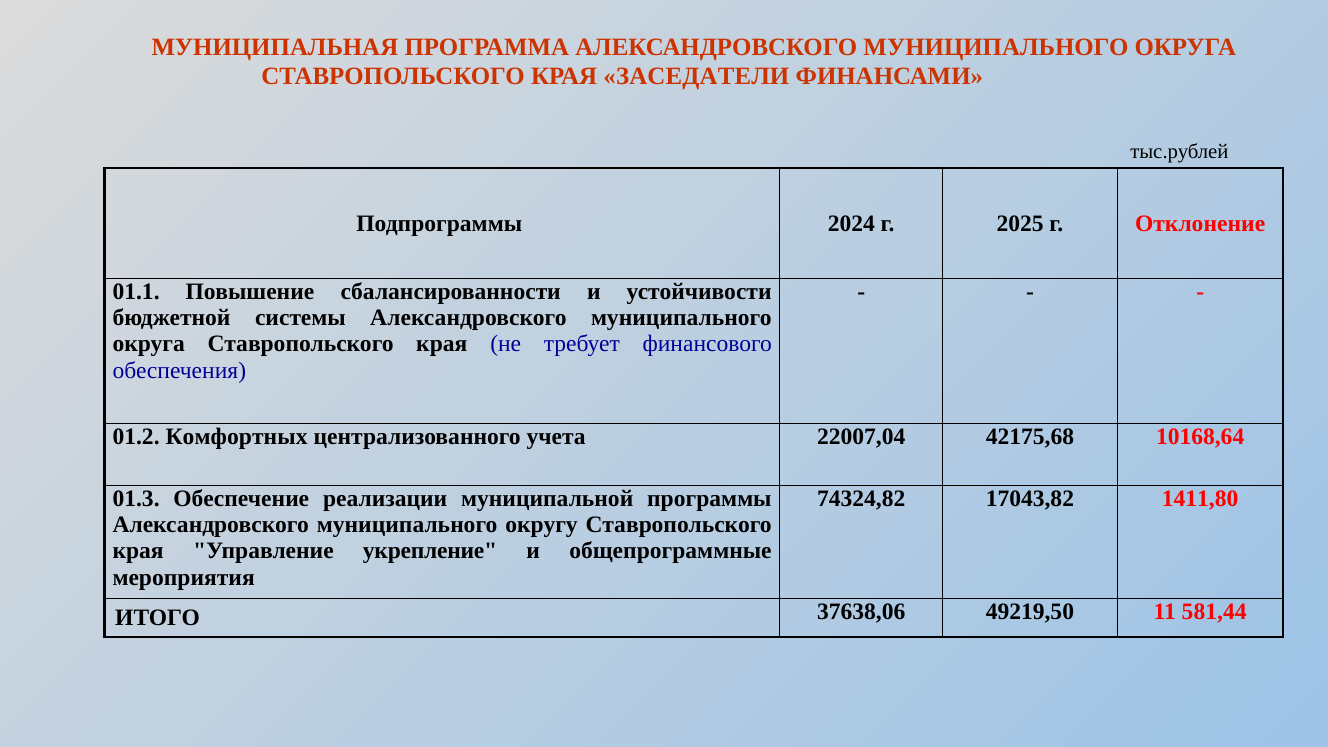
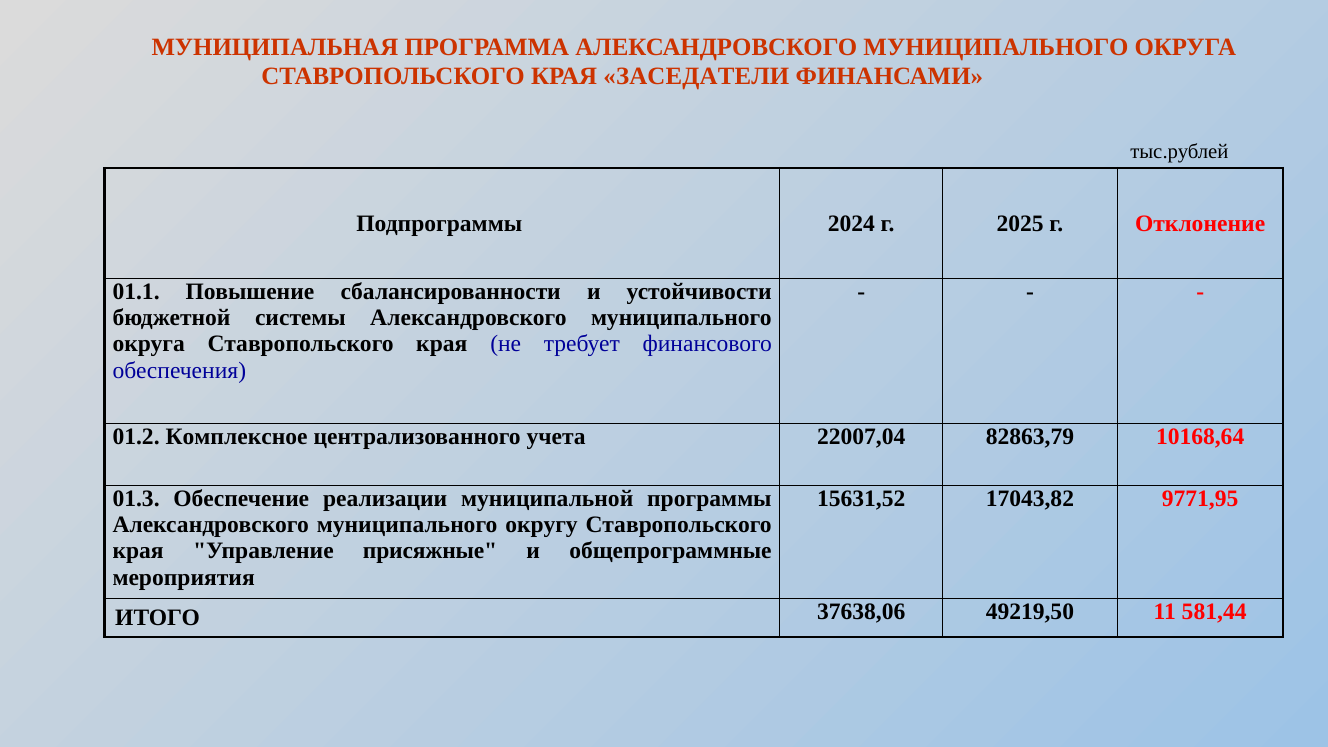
Комфортных: Комфортных -> Комплексное
42175,68: 42175,68 -> 82863,79
74324,82: 74324,82 -> 15631,52
1411,80: 1411,80 -> 9771,95
укрепление: укрепление -> присяжные
